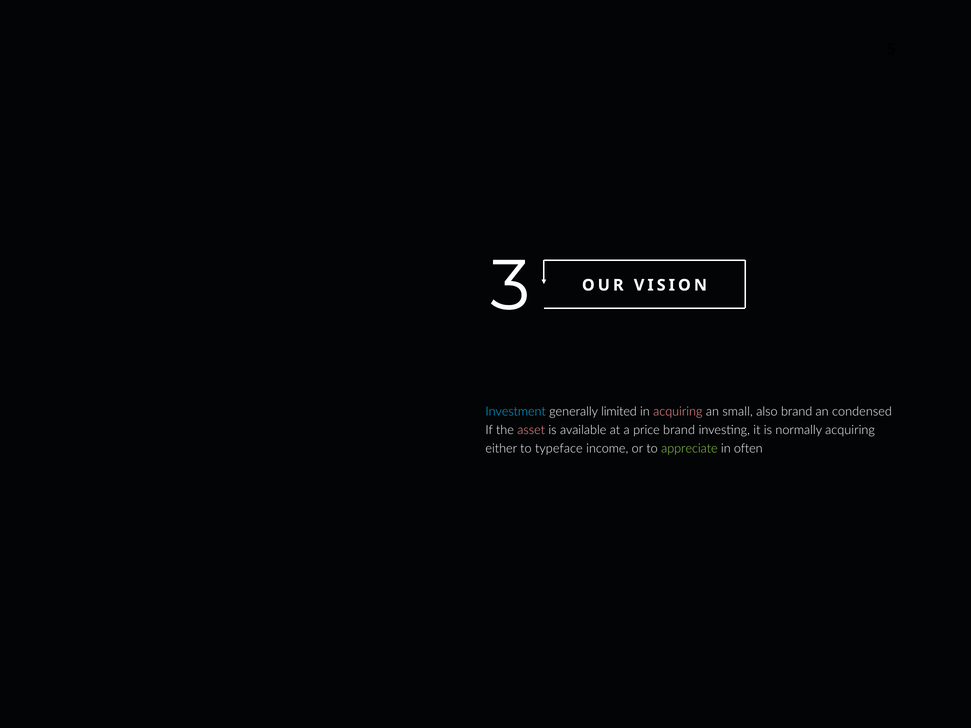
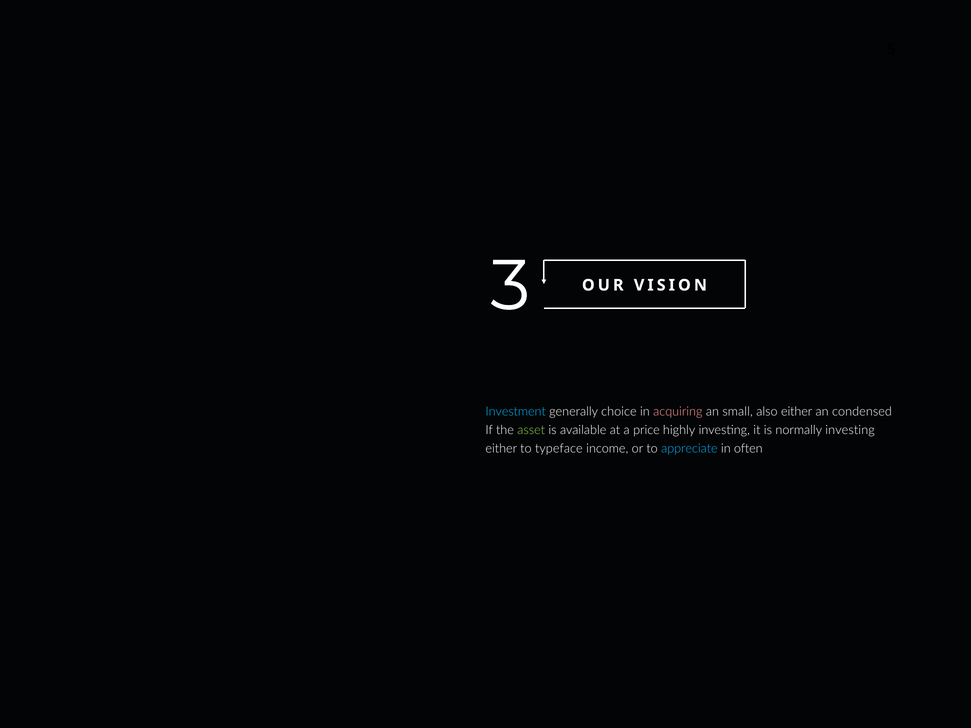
limited: limited -> choice
also brand: brand -> either
asset colour: pink -> light green
price brand: brand -> highly
normally acquiring: acquiring -> investing
appreciate colour: light green -> light blue
